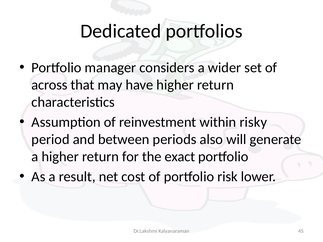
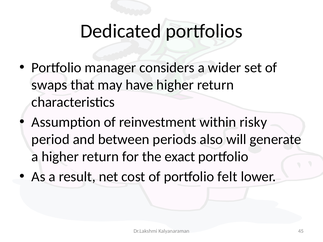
across: across -> swaps
risk: risk -> felt
